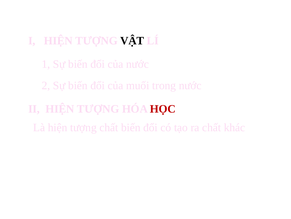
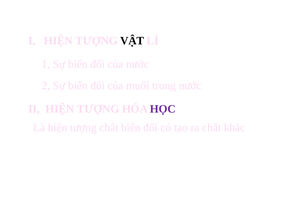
HỌC colour: red -> purple
